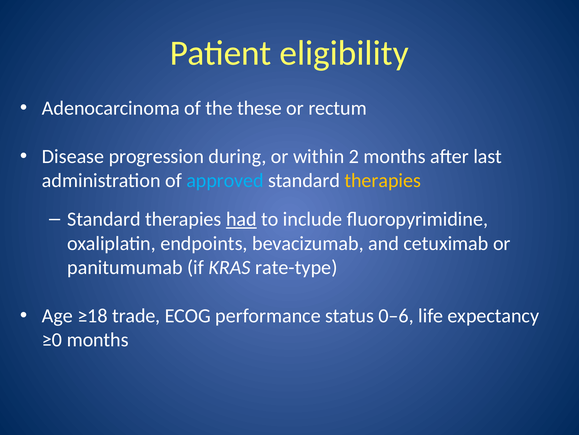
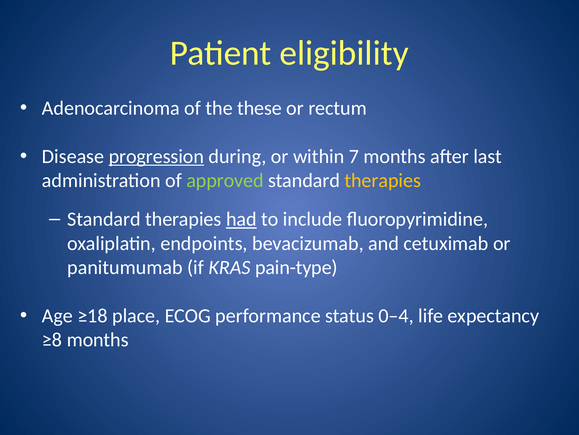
progression underline: none -> present
2: 2 -> 7
approved colour: light blue -> light green
rate-type: rate-type -> pain-type
trade: trade -> place
0–6: 0–6 -> 0–4
≥0: ≥0 -> ≥8
